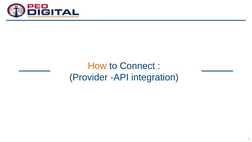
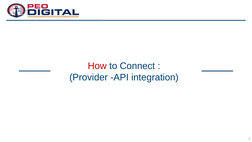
How colour: orange -> red
